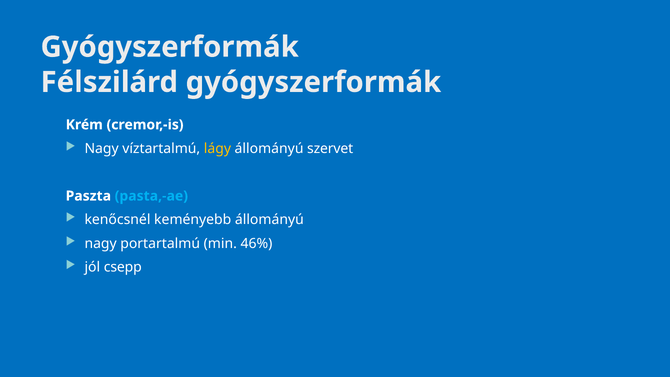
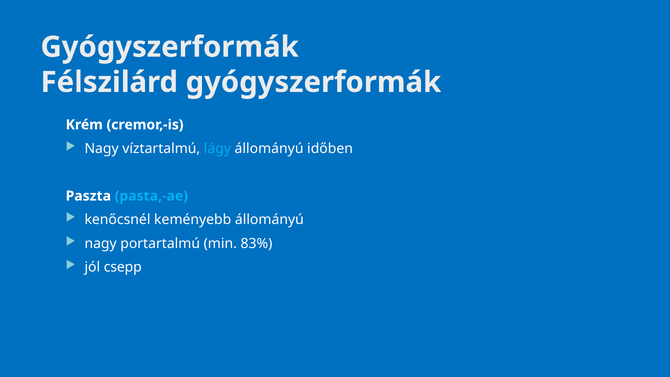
lágy colour: yellow -> light blue
szervet: szervet -> időben
46%: 46% -> 83%
